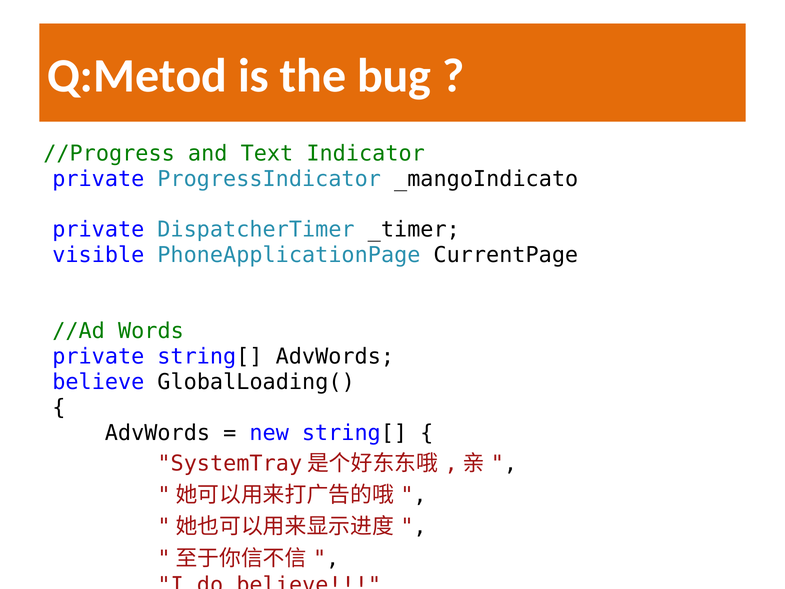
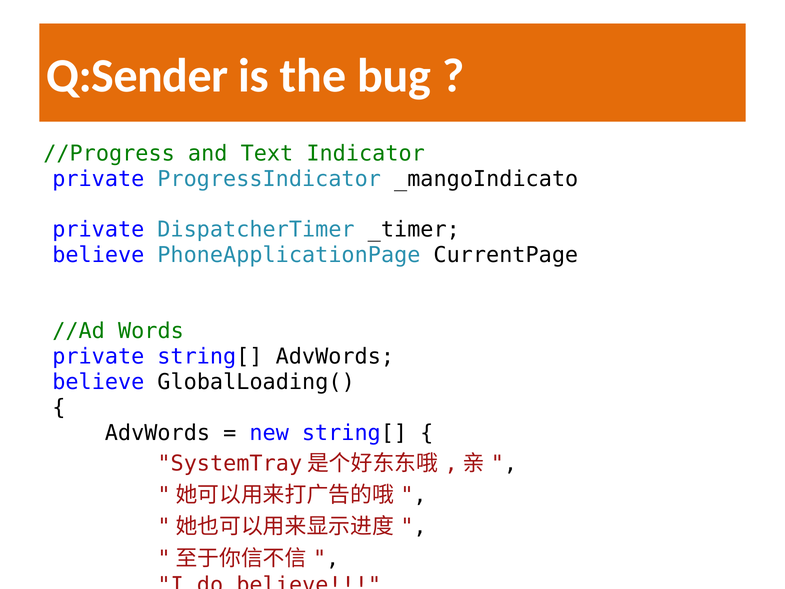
Q:Metod: Q:Metod -> Q:Sender
visible at (98, 255): visible -> believe
